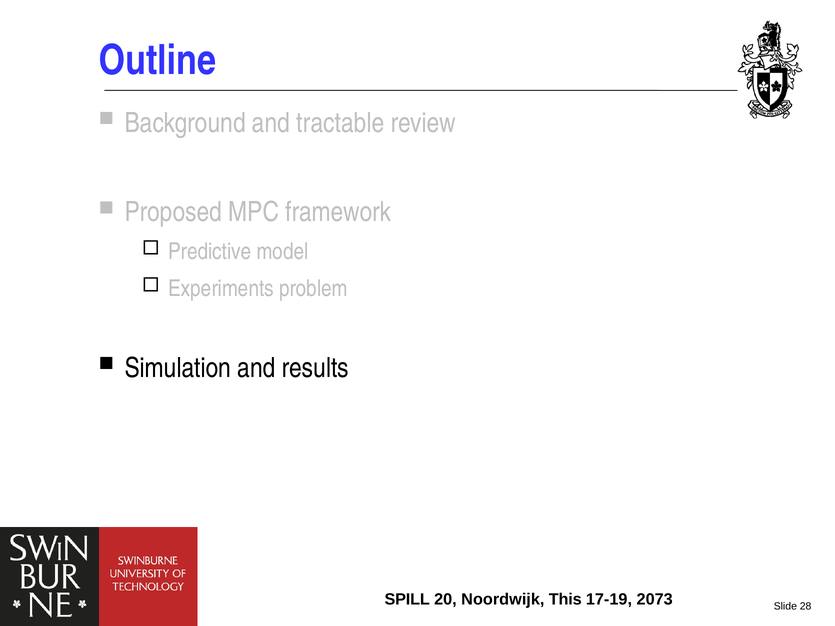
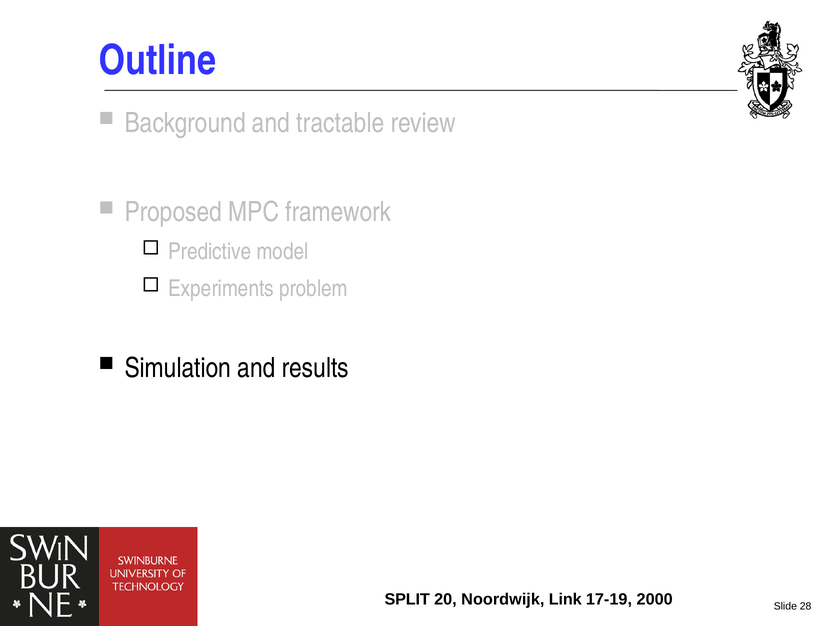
SPILL: SPILL -> SPLIT
This: This -> Link
2073: 2073 -> 2000
